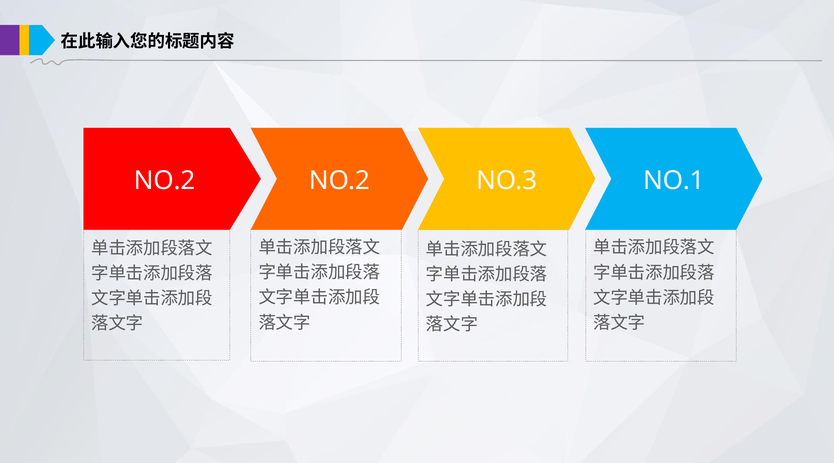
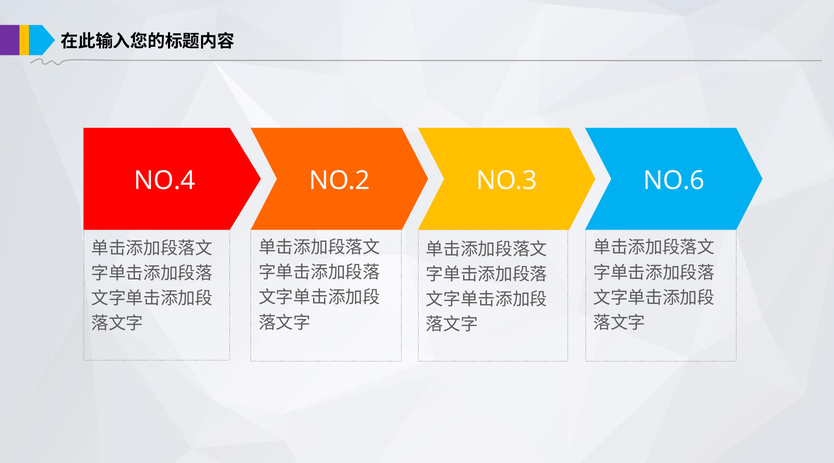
NO.2 at (164, 181): NO.2 -> NO.4
NO.1: NO.1 -> NO.6
